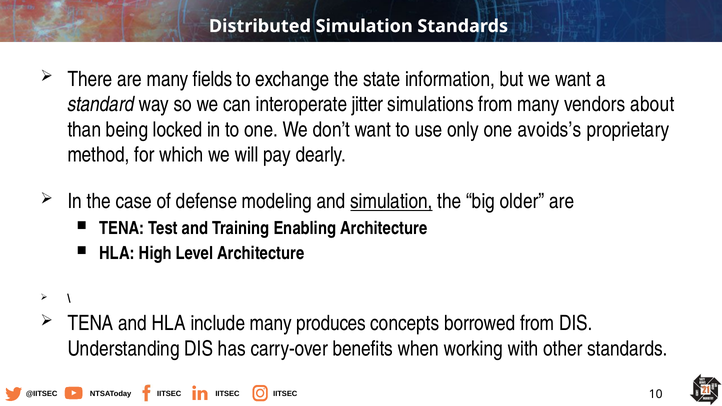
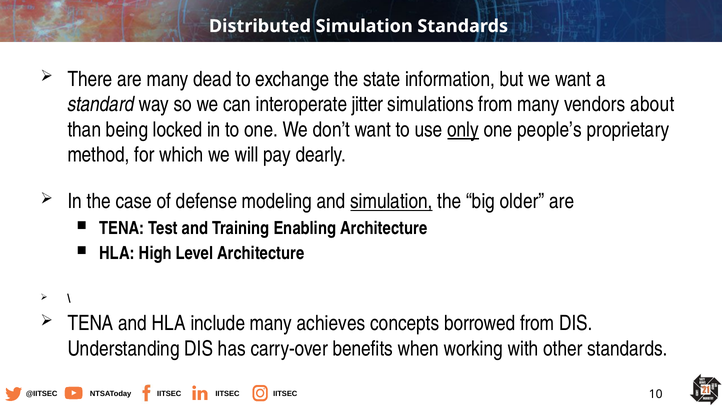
fields: fields -> dead
only underline: none -> present
avoids’s: avoids’s -> people’s
produces: produces -> achieves
